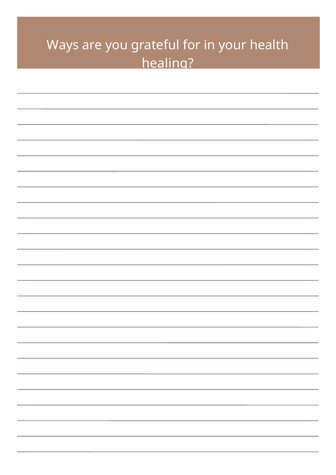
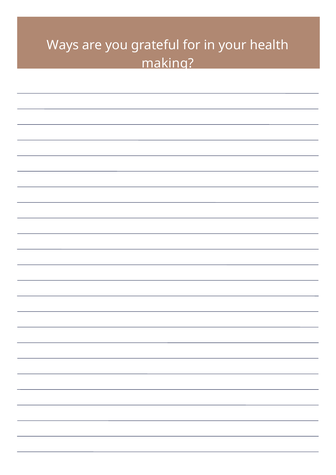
healing: healing -> making
